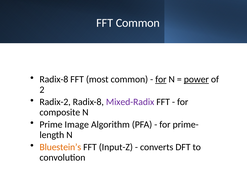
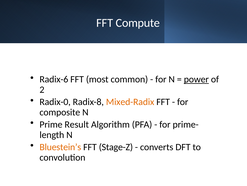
FFT Common: Common -> Compute
Radix-8 at (54, 79): Radix-8 -> Radix-6
for at (161, 79) underline: present -> none
Radix-2: Radix-2 -> Radix-0
Mixed-Radix colour: purple -> orange
Image: Image -> Result
Input-Z: Input-Z -> Stage-Z
